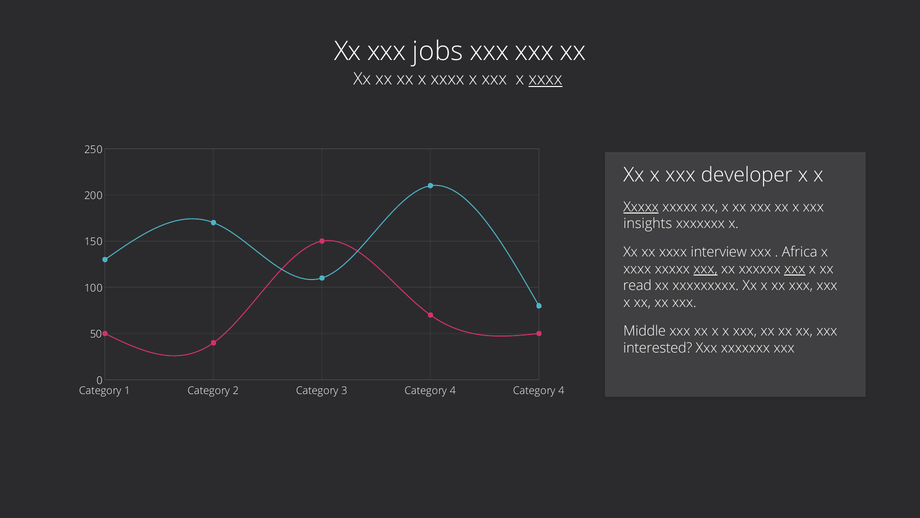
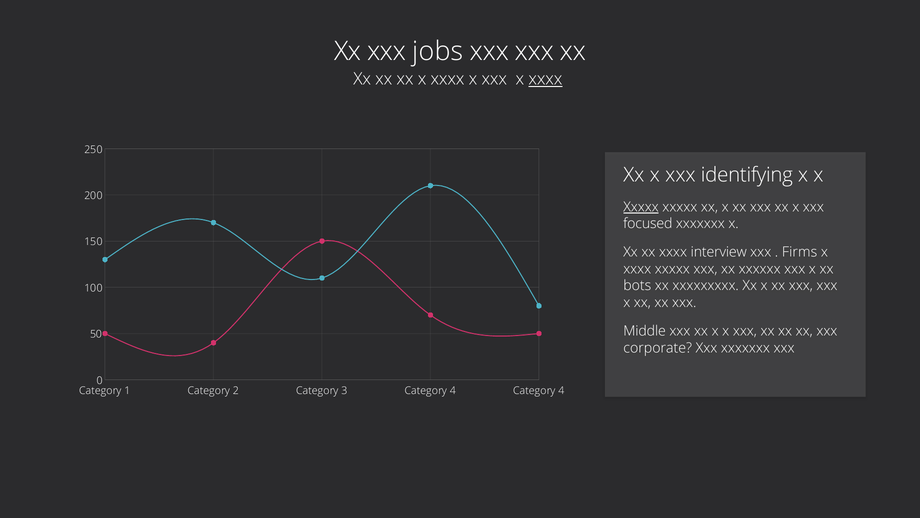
developer: developer -> identifying
insights: insights -> focused
Africa: Africa -> Firms
xxx at (705, 269) underline: present -> none
xxx at (795, 269) underline: present -> none
read: read -> bots
interested: interested -> corporate
